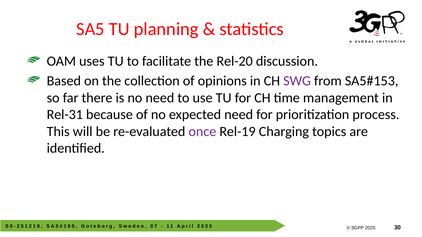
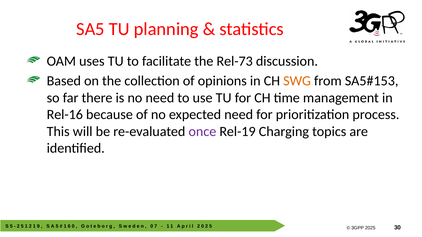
Rel-20: Rel-20 -> Rel-73
SWG colour: purple -> orange
Rel-31: Rel-31 -> Rel-16
